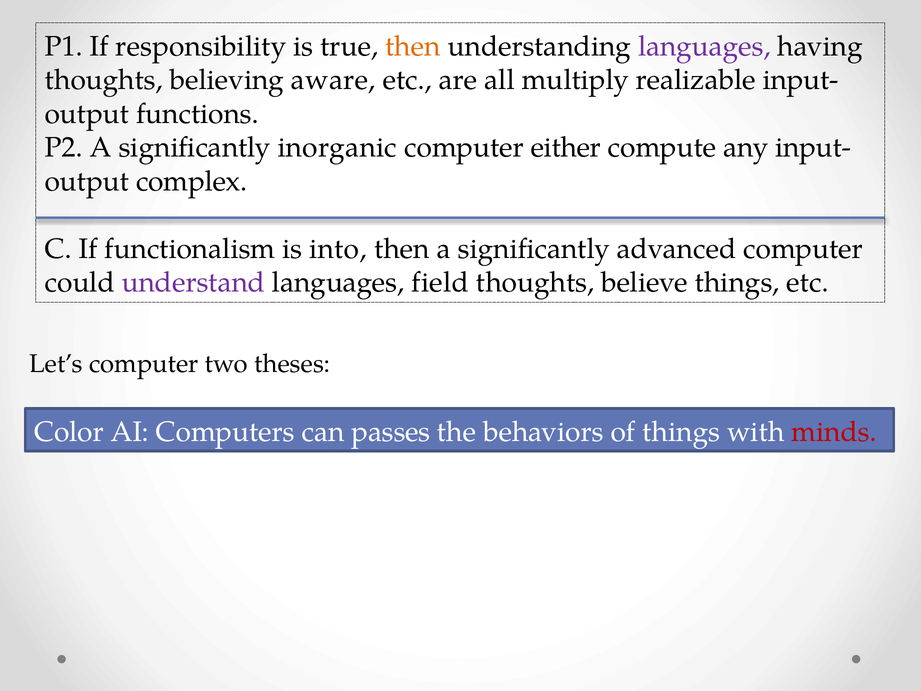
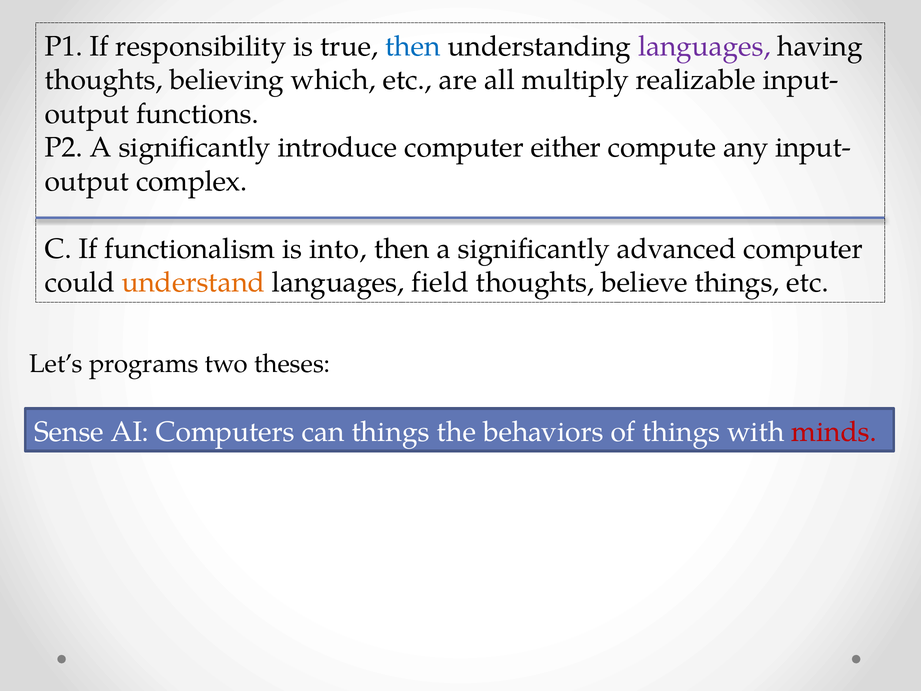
then at (413, 46) colour: orange -> blue
aware: aware -> which
inorganic: inorganic -> introduce
understand colour: purple -> orange
Let’s computer: computer -> programs
Color: Color -> Sense
can passes: passes -> things
